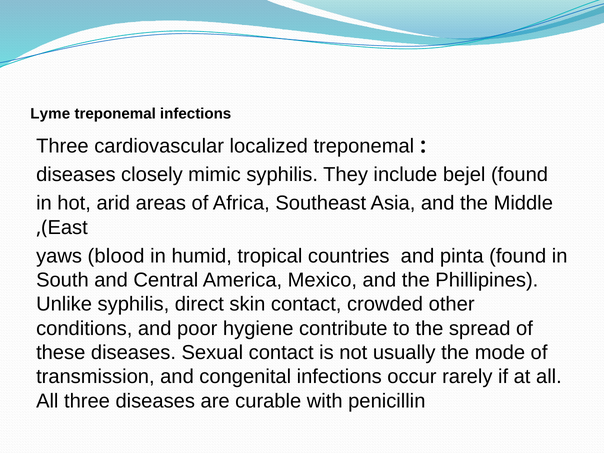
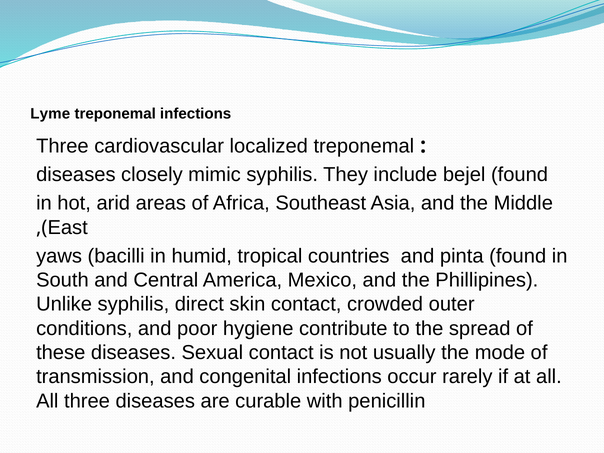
blood: blood -> bacilli
other: other -> outer
